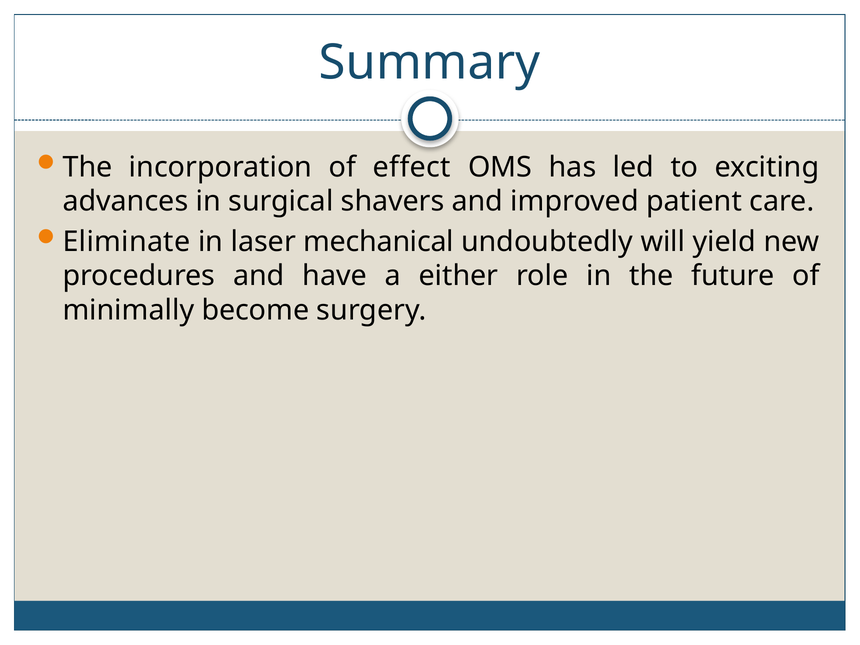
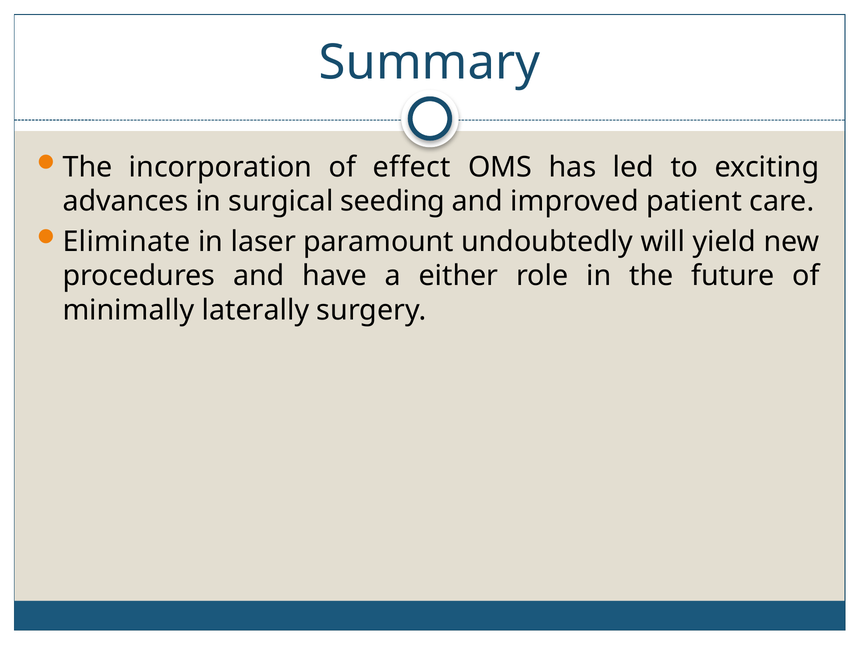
shavers: shavers -> seeding
mechanical: mechanical -> paramount
become: become -> laterally
